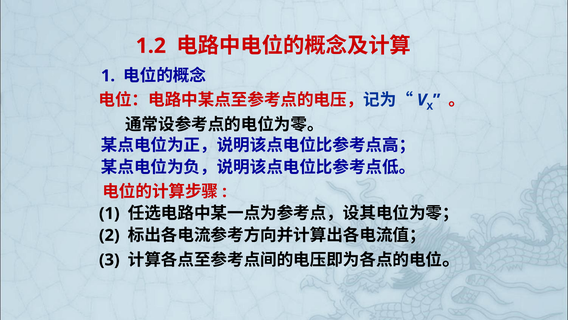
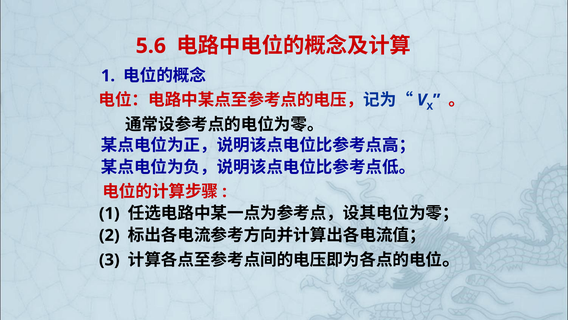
1.2: 1.2 -> 5.6
